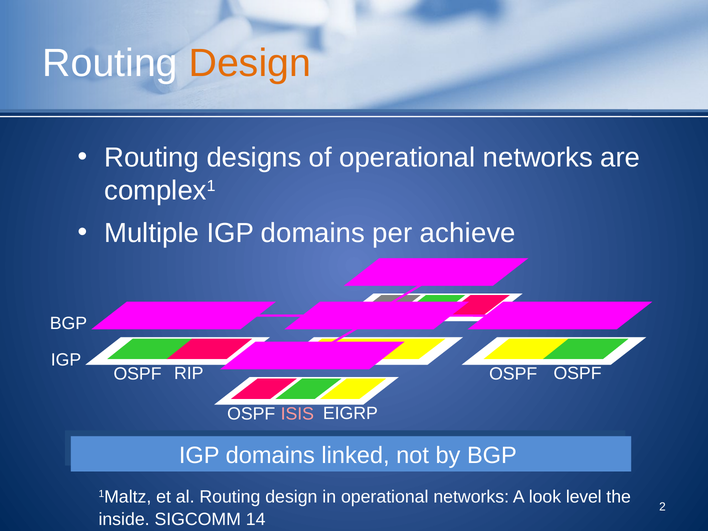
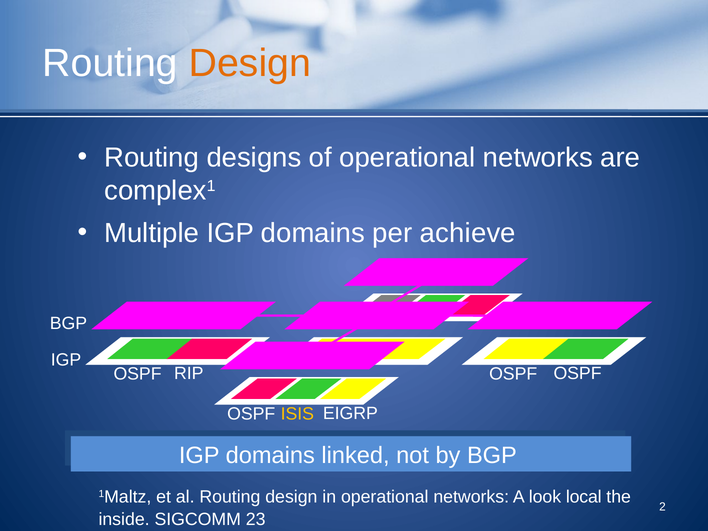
ISIS colour: pink -> yellow
level: level -> local
14: 14 -> 23
